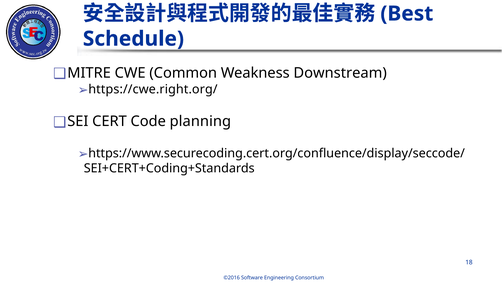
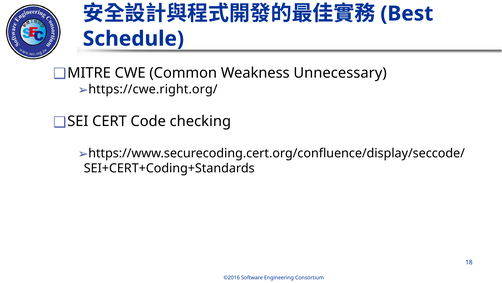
Downstream: Downstream -> Unnecessary
planning: planning -> checking
